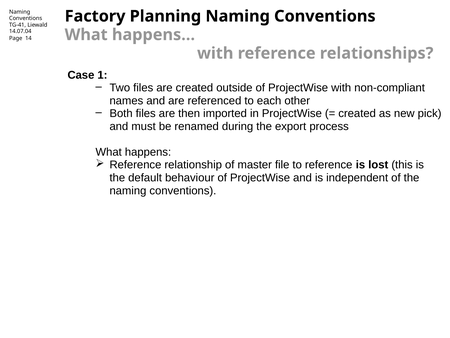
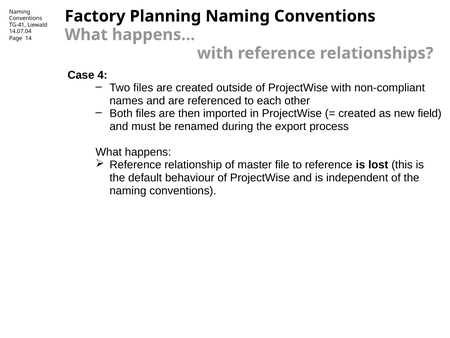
1: 1 -> 4
pick: pick -> field
